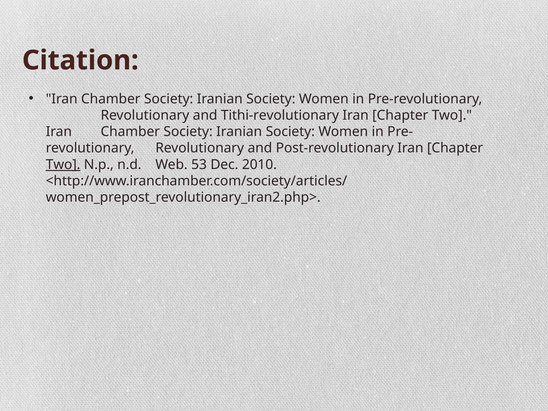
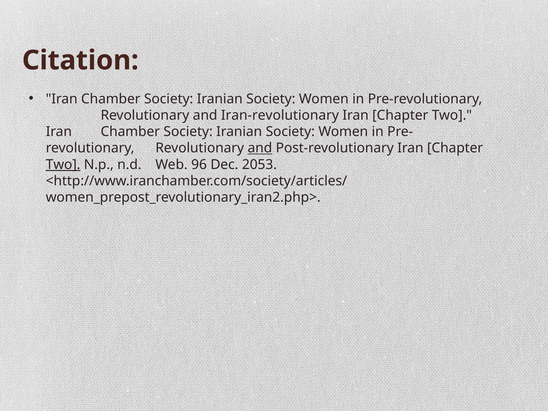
Tithi-revolutionary: Tithi-revolutionary -> Iran-revolutionary
and at (260, 148) underline: none -> present
53: 53 -> 96
2010: 2010 -> 2053
